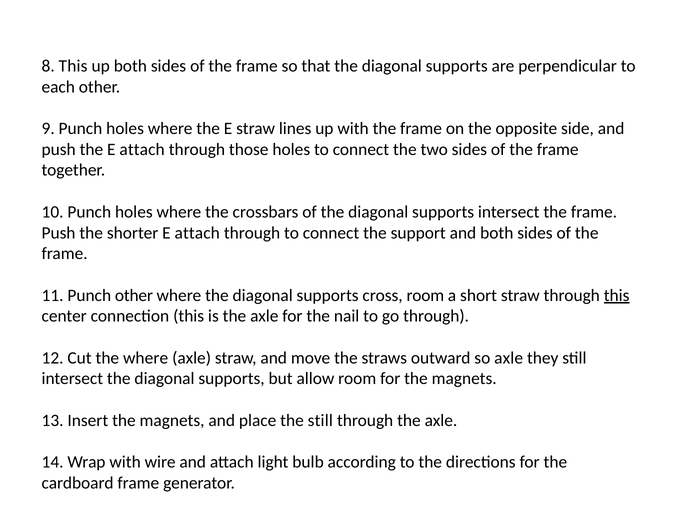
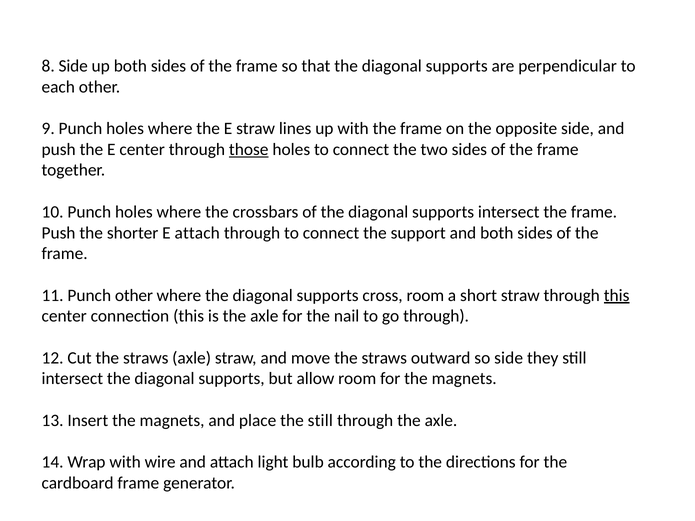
8 This: This -> Side
the E attach: attach -> center
those underline: none -> present
Cut the where: where -> straws
so axle: axle -> side
